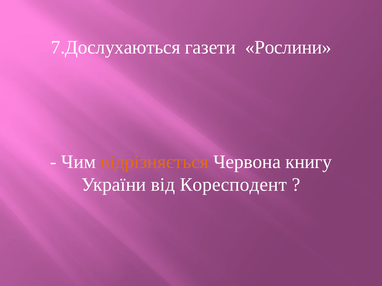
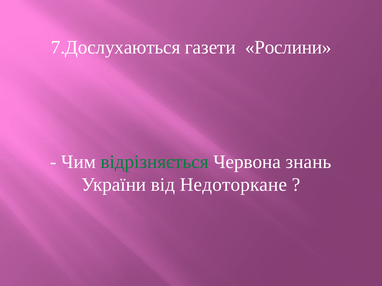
відрізняється colour: orange -> green
книгу: книгу -> знань
Коресподент: Коресподент -> Недоторкане
